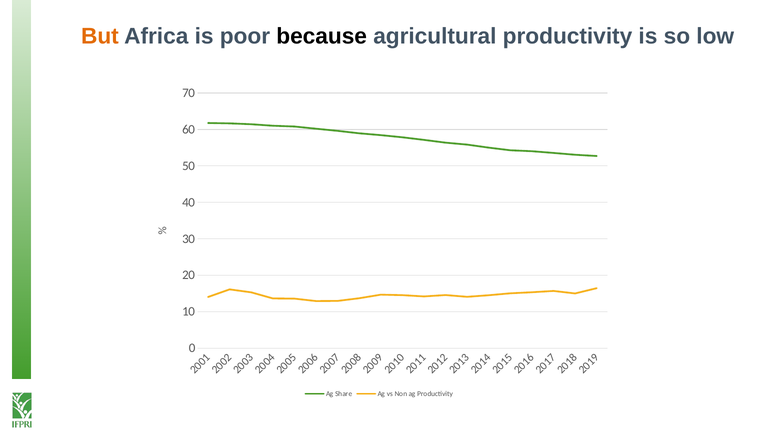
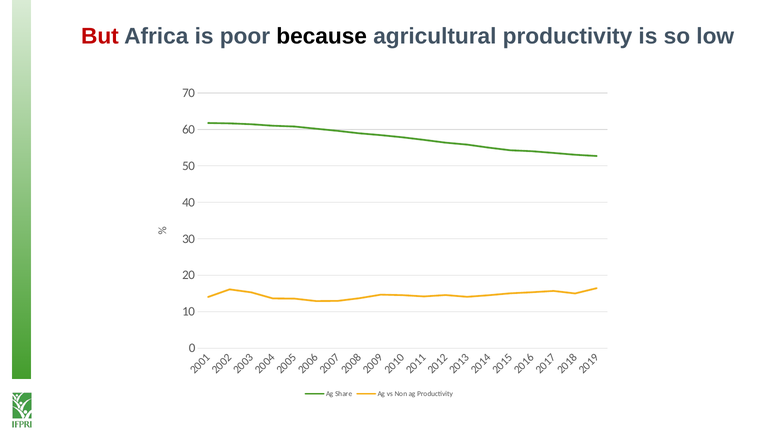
But colour: orange -> red
